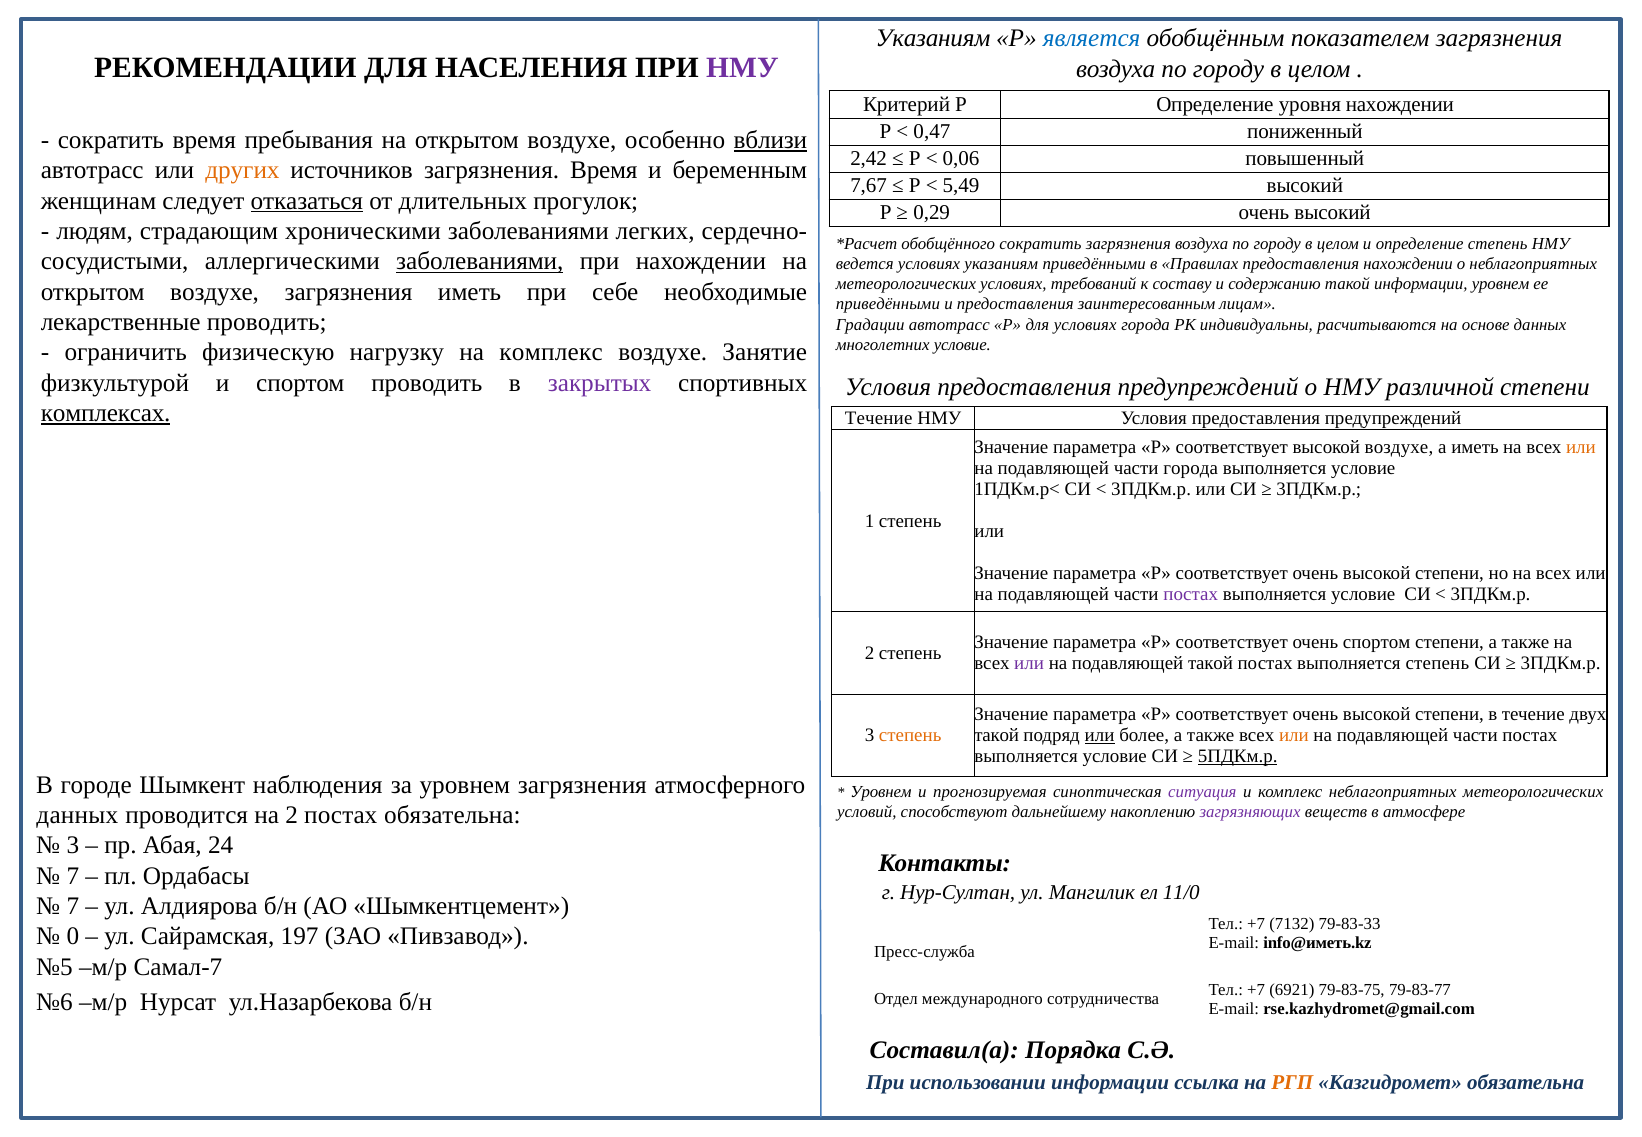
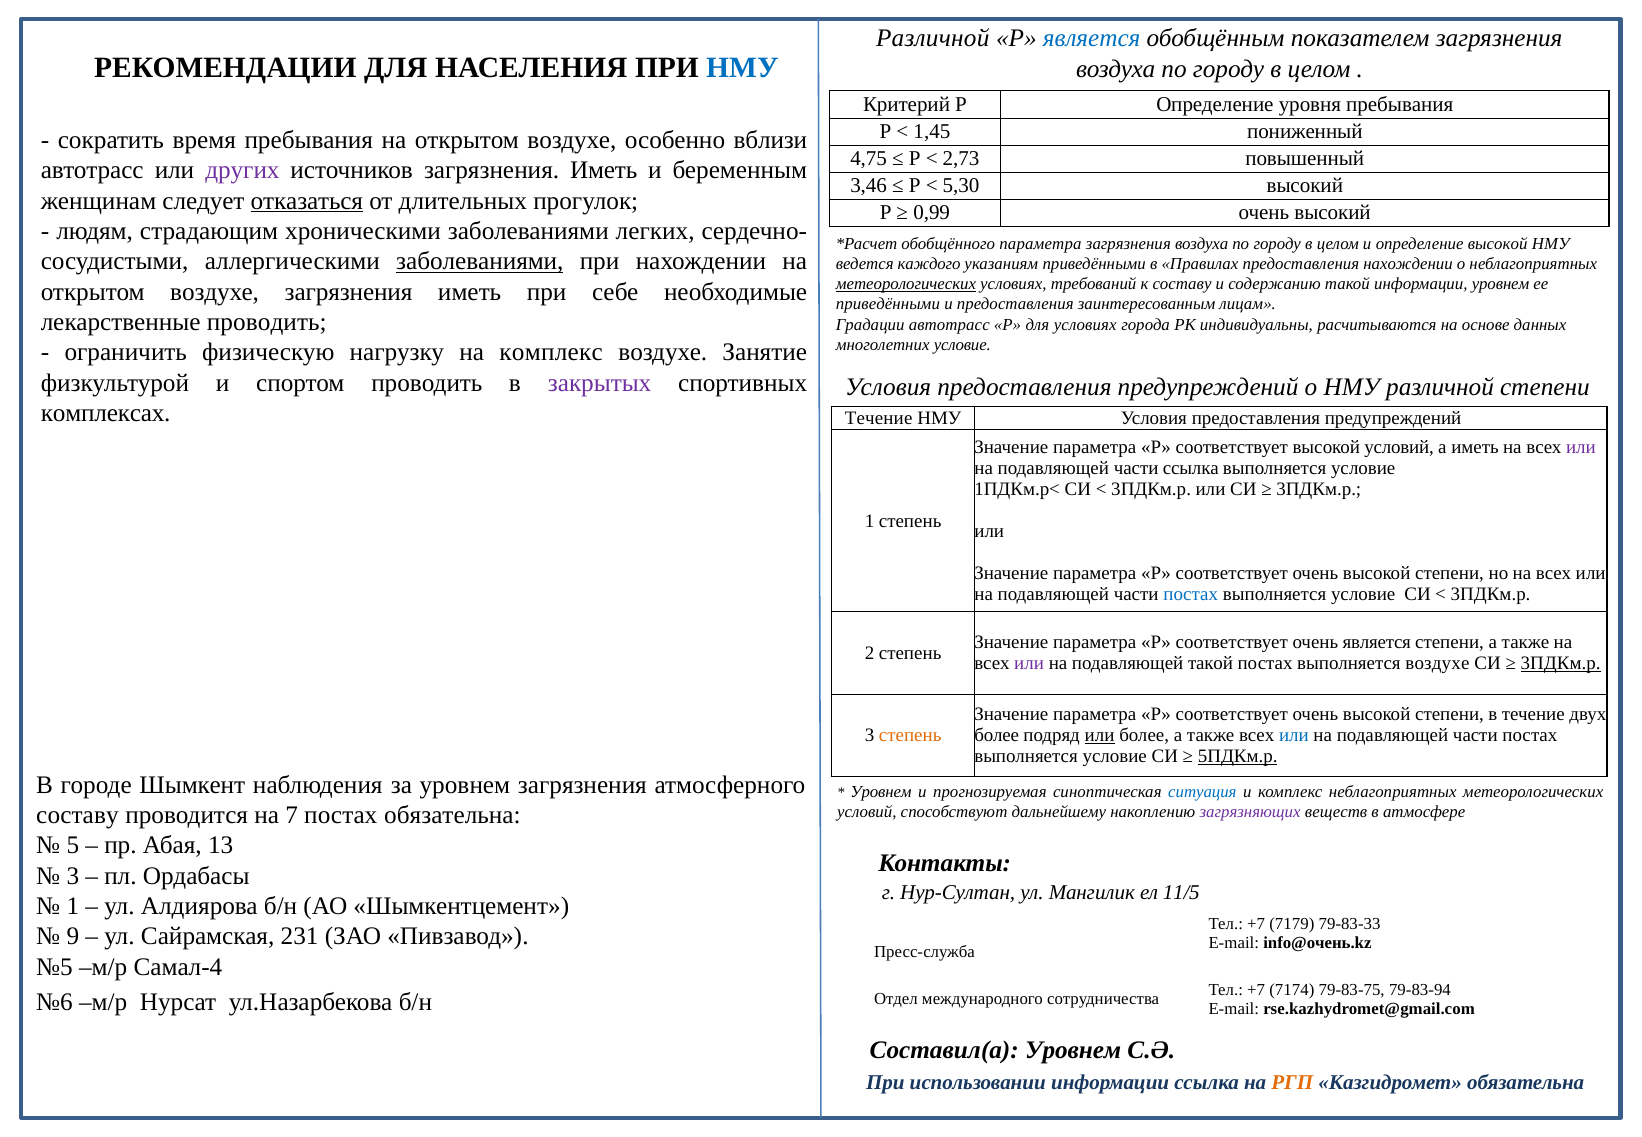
Указаниям at (933, 39): Указаниям -> Различной
НМУ at (742, 68) colour: purple -> blue
уровня нахождении: нахождении -> пребывания
0,47: 0,47 -> 1,45
вблизи underline: present -> none
2,42: 2,42 -> 4,75
0,06: 0,06 -> 2,73
других colour: orange -> purple
источников загрязнения Время: Время -> Иметь
7,67: 7,67 -> 3,46
5,49: 5,49 -> 5,30
0,29: 0,29 -> 0,99
обобщённого сократить: сократить -> параметра
определение степень: степень -> высокой
ведется условиях: условиях -> каждого
метеорологических at (906, 284) underline: none -> present
комплексах underline: present -> none
высокой воздухе: воздухе -> условий
или at (1581, 447) colour: orange -> purple
части города: города -> ссылка
постах at (1191, 594) colour: purple -> blue
очень спортом: спортом -> является
выполняется степень: степень -> воздухе
3ПДКм.р at (1561, 664) underline: none -> present
такой at (997, 735): такой -> более
или at (1294, 735) colour: orange -> blue
ситуация colour: purple -> blue
данных at (77, 815): данных -> составу
на 2: 2 -> 7
3 at (73, 845): 3 -> 5
24: 24 -> 13
7 at (73, 876): 7 -> 3
11/0: 11/0 -> 11/5
7 at (73, 906): 7 -> 1
7132: 7132 -> 7179
0: 0 -> 9
197: 197 -> 231
info@иметь.kz: info@иметь.kz -> info@очень.kz
Самал-7: Самал-7 -> Самал-4
6921: 6921 -> 7174
79-83-77: 79-83-77 -> 79-83-94
Составил(а Порядка: Порядка -> Уровнем
